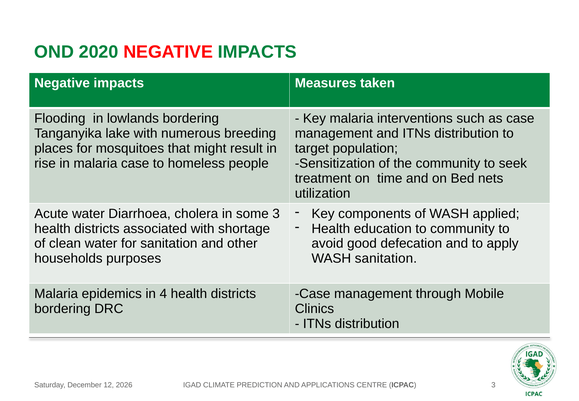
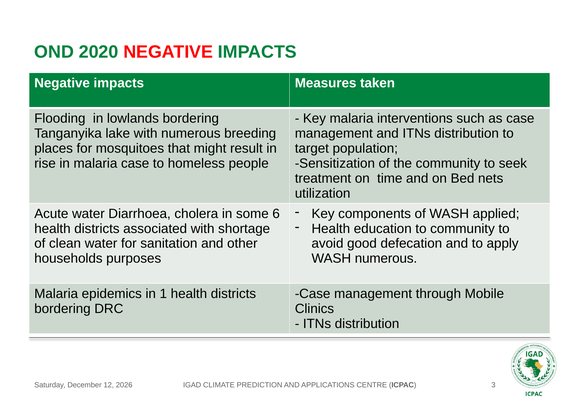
some 3: 3 -> 6
WASH sanitation: sanitation -> numerous
4: 4 -> 1
